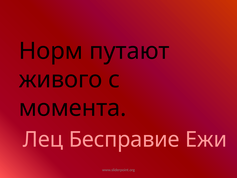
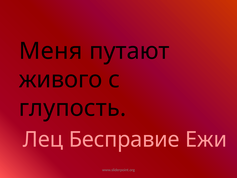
Норм: Норм -> Меня
момента: момента -> глупость
